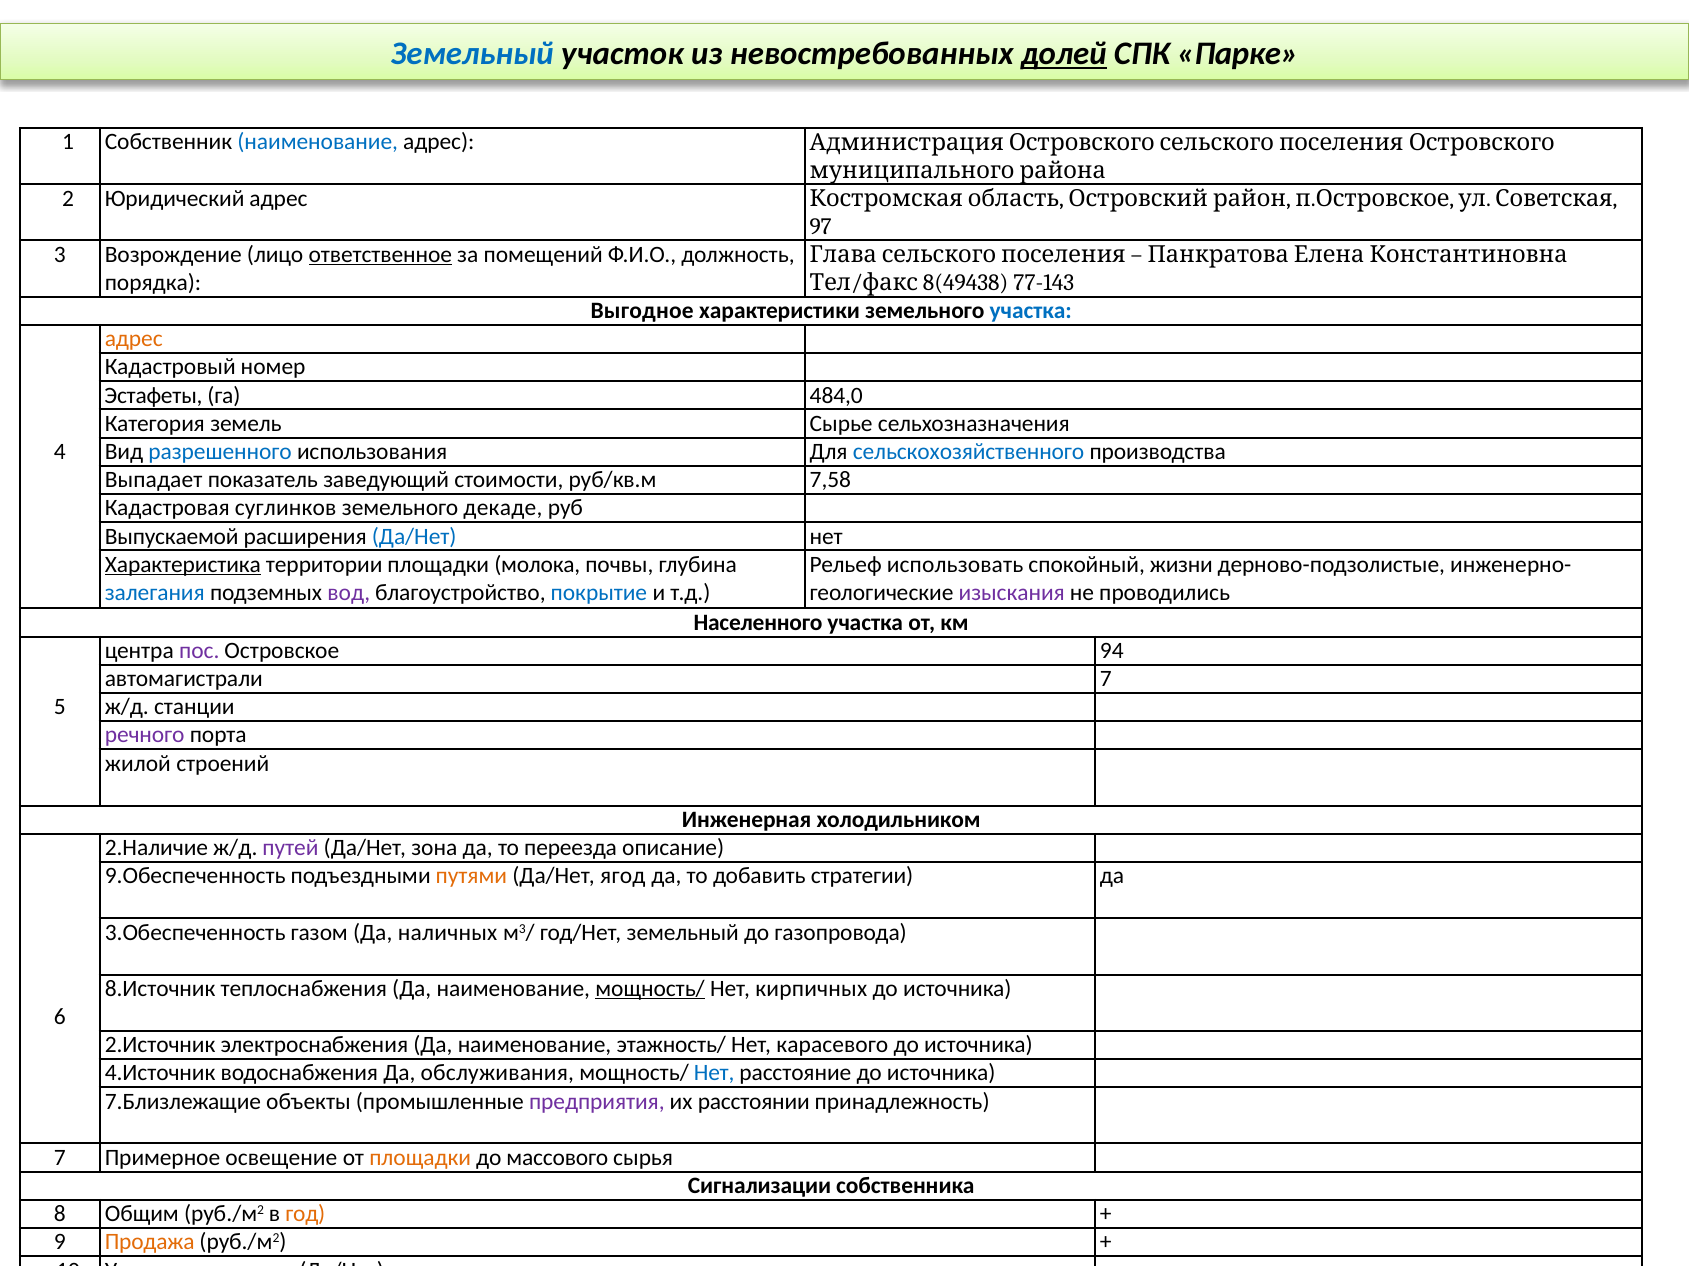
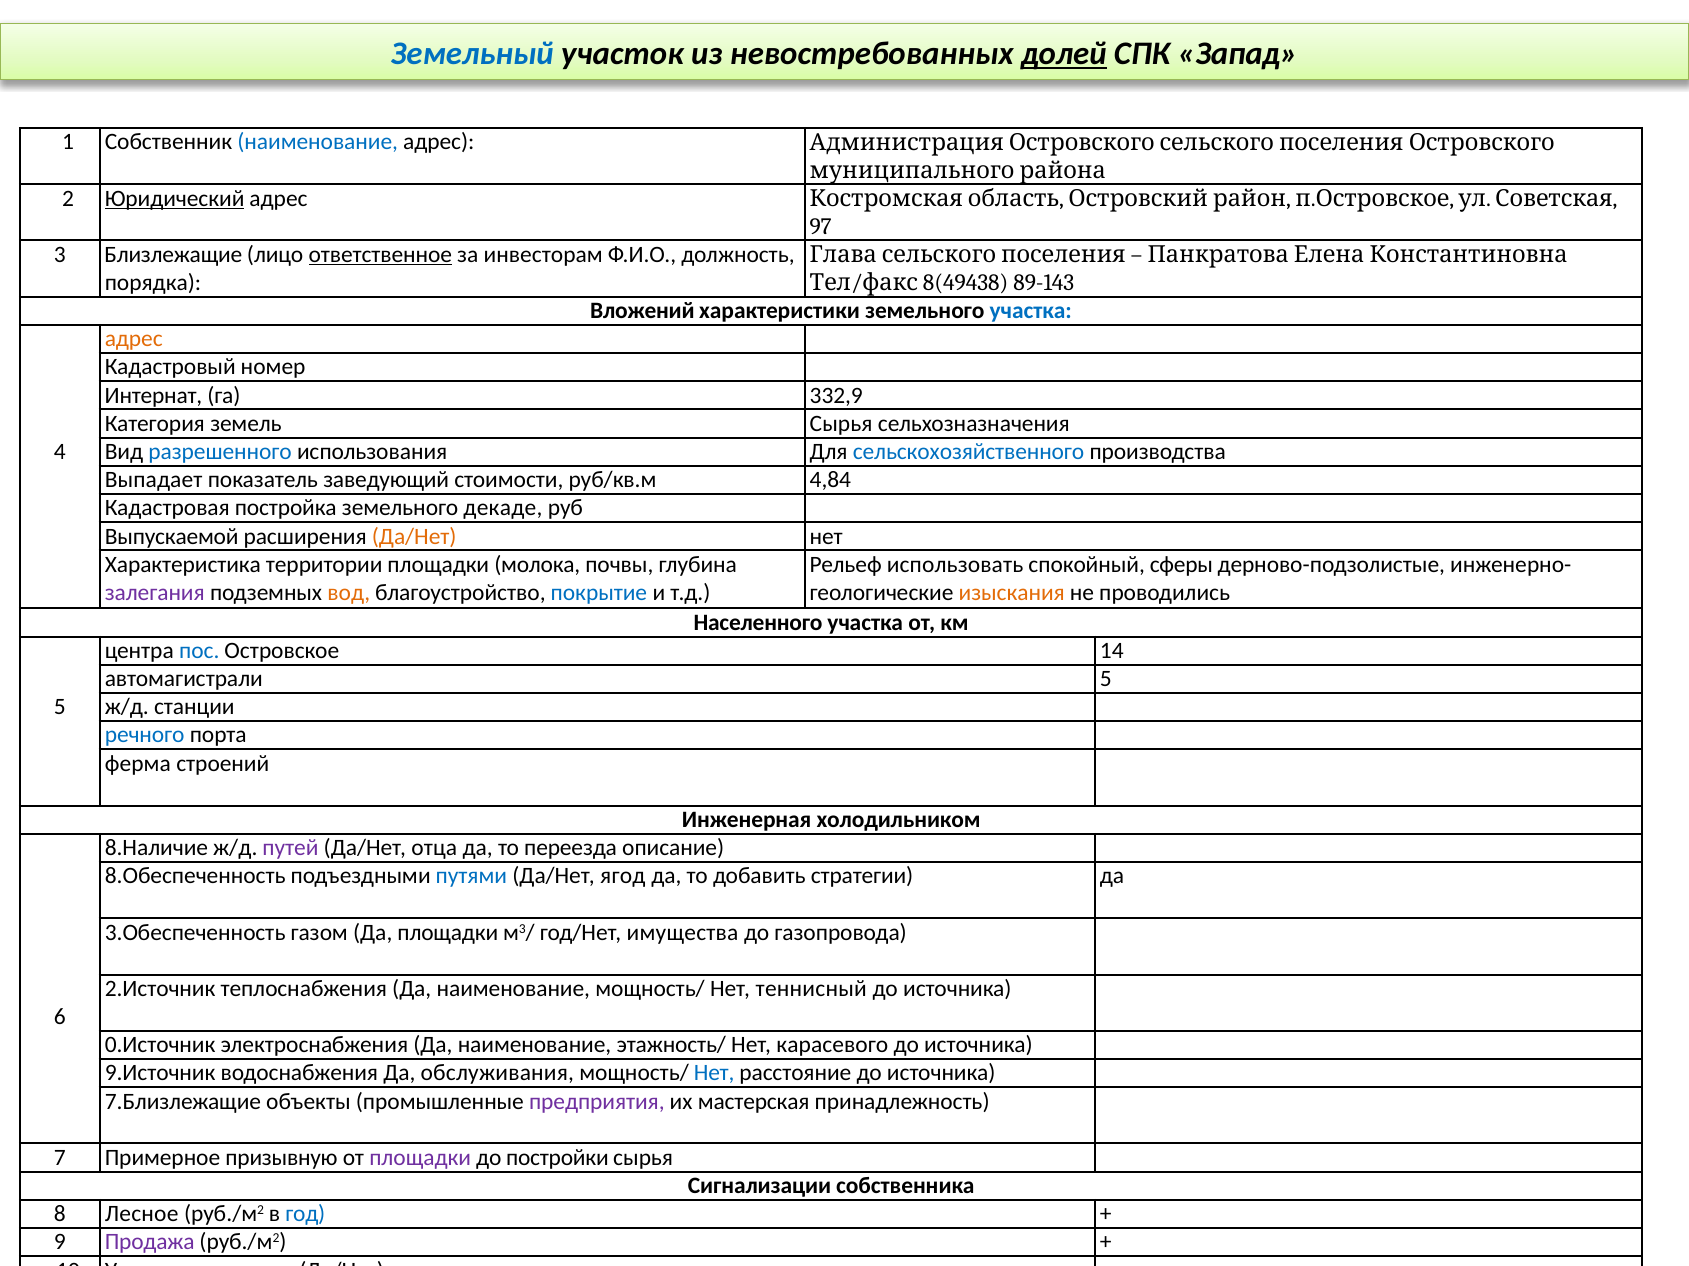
Парке: Парке -> Запад
Юридический underline: none -> present
Возрождение: Возрождение -> Близлежащие
помещений: помещений -> инвесторам
77-143: 77-143 -> 89-143
Выгодное: Выгодное -> Вложений
Эстафеты: Эстафеты -> Интернат
484,0: 484,0 -> 332,9
земель Сырье: Сырье -> Сырья
7,58: 7,58 -> 4,84
суглинков: суглинков -> постройка
Да/Нет at (414, 537) colour: blue -> orange
Характеристика underline: present -> none
жизни: жизни -> сферы
залегания colour: blue -> purple
вод colour: purple -> orange
изыскания colour: purple -> orange
пос colour: purple -> blue
94: 94 -> 14
автомагистрали 7: 7 -> 5
речного colour: purple -> blue
жилой: жилой -> ферма
2.Наличие: 2.Наличие -> 8.Наличие
зона: зона -> отца
9.Обеспеченность: 9.Обеспеченность -> 8.Обеспеченность
путями colour: orange -> blue
Да наличных: наличных -> площадки
год/Нет земельный: земельный -> имущества
8.Источник: 8.Источник -> 2.Источник
мощность/ at (650, 989) underline: present -> none
кирпичных: кирпичных -> теннисный
2.Источник: 2.Источник -> 0.Источник
4.Источник: 4.Источник -> 9.Источник
расстоянии: расстоянии -> мастерская
освещение: освещение -> призывную
площадки at (420, 1158) colour: orange -> purple
массового: массового -> постройки
Общим: Общим -> Лесное
год colour: orange -> blue
Продажа colour: orange -> purple
